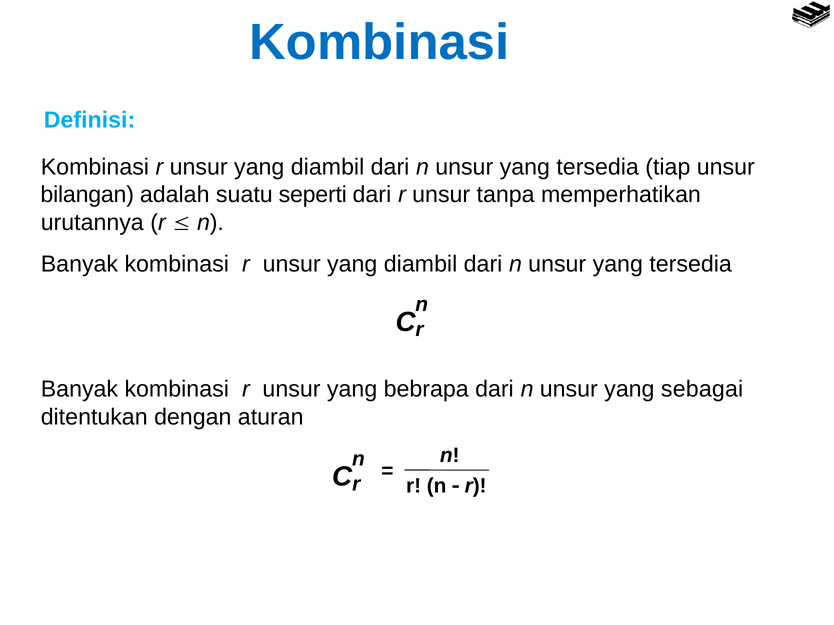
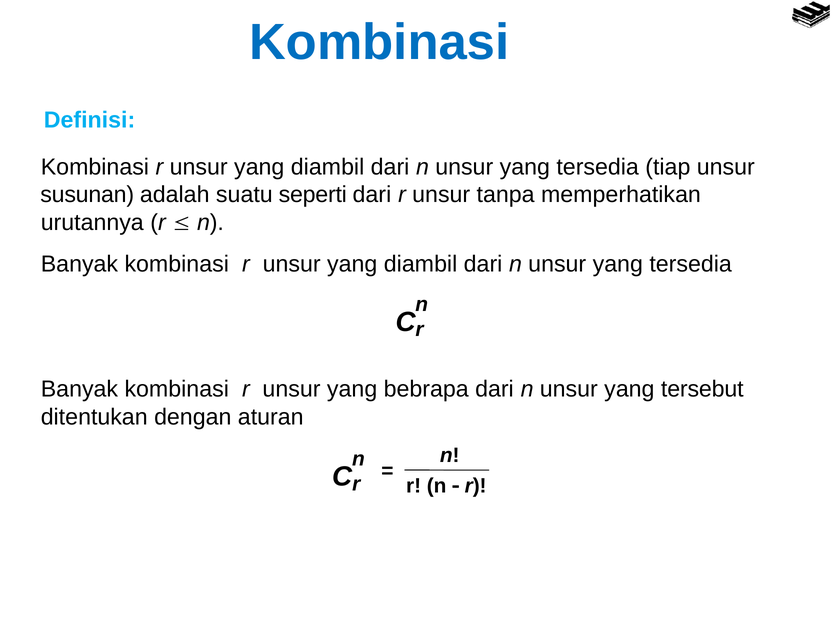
bilangan: bilangan -> susunan
sebagai: sebagai -> tersebut
